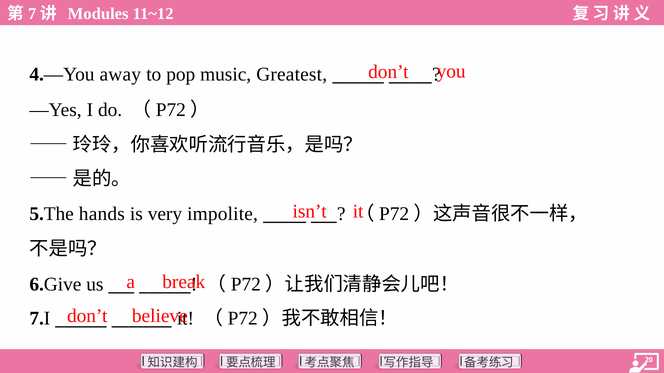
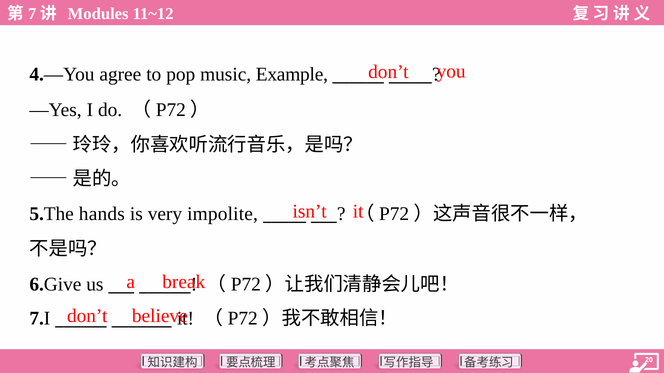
away: away -> agree
Greatest: Greatest -> Example
